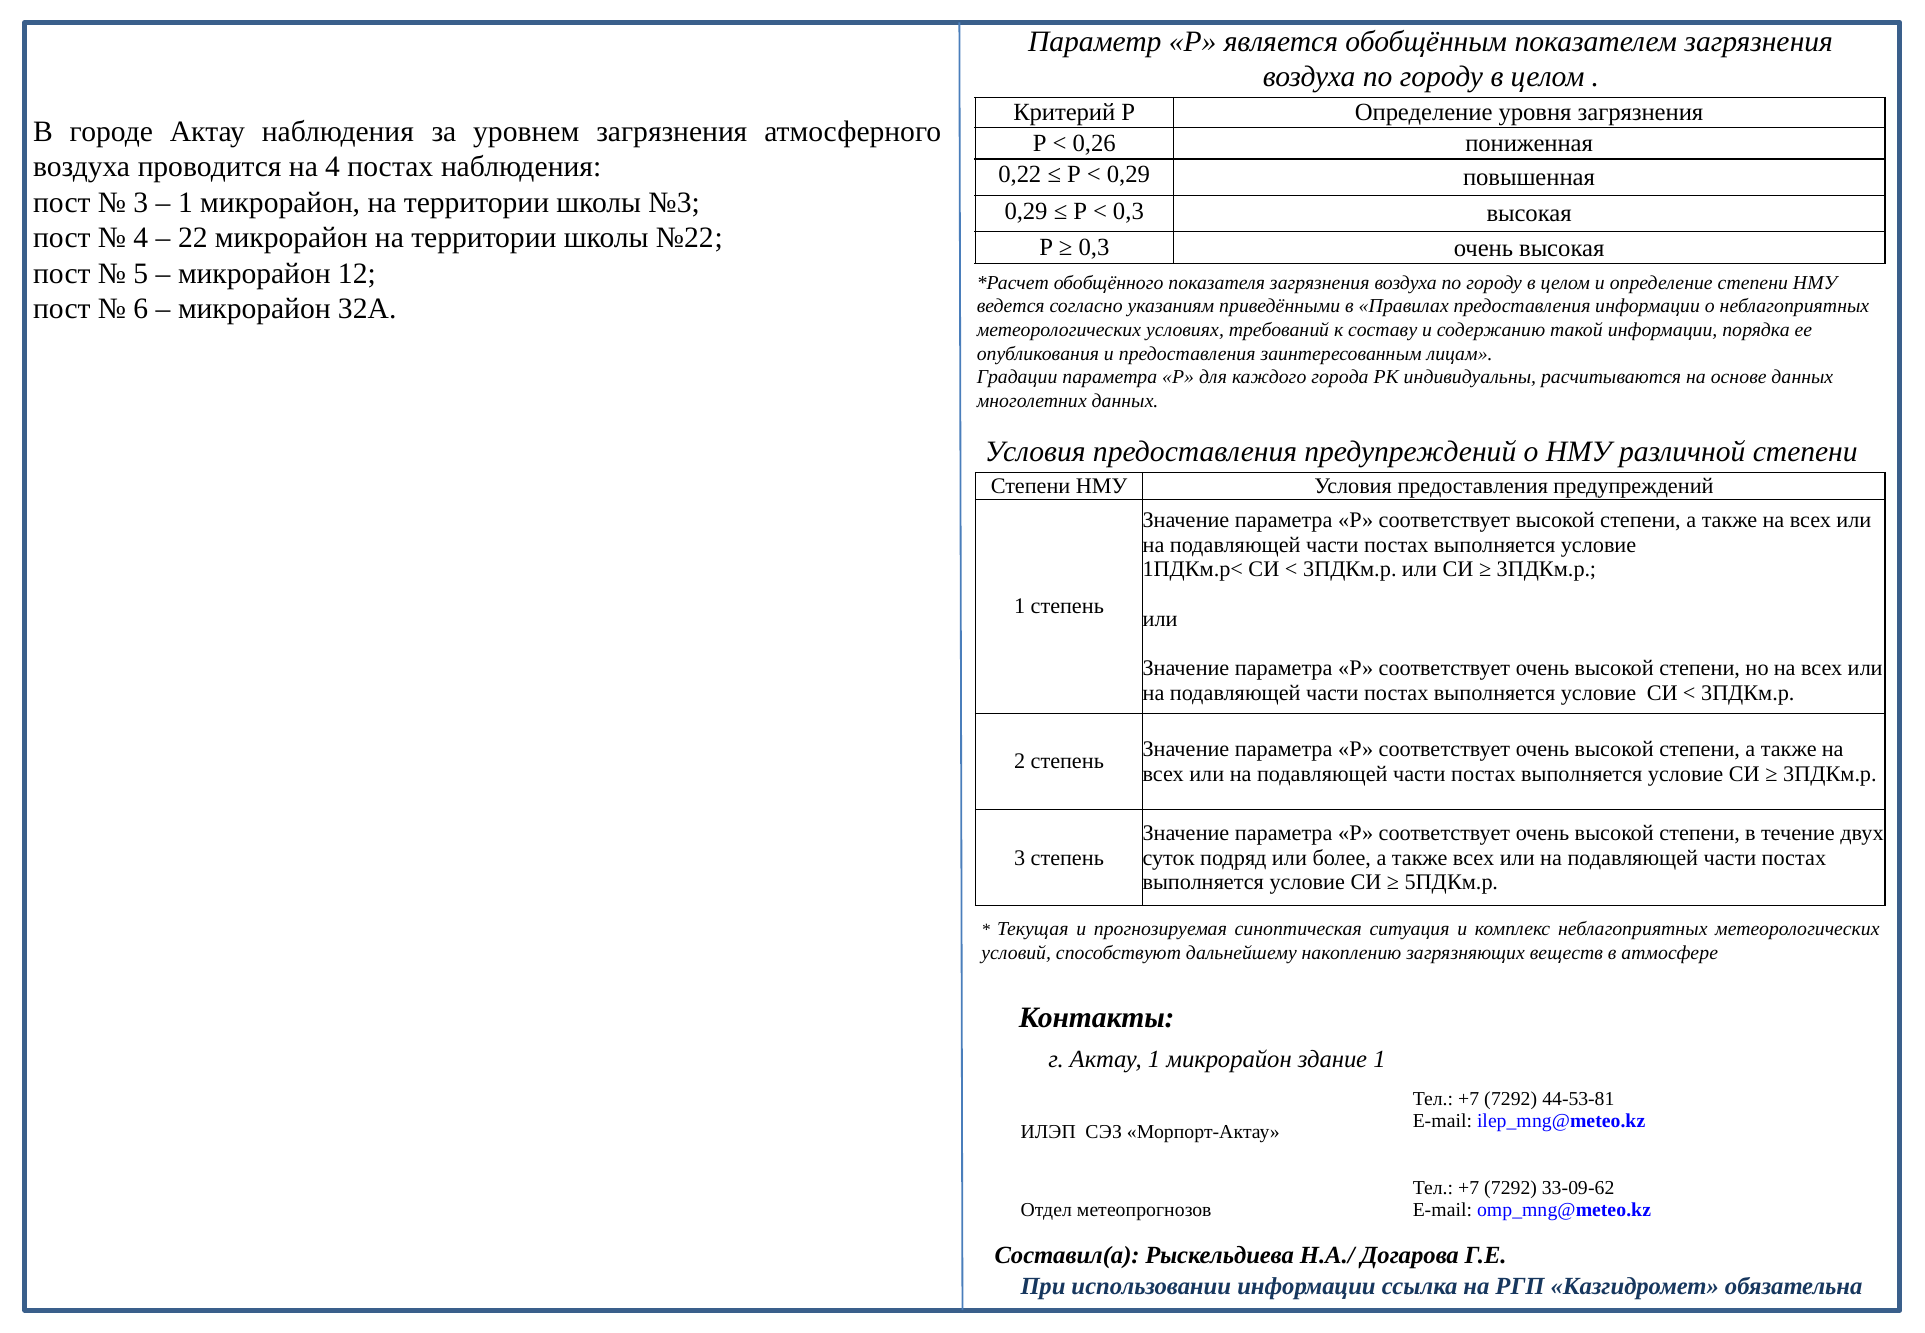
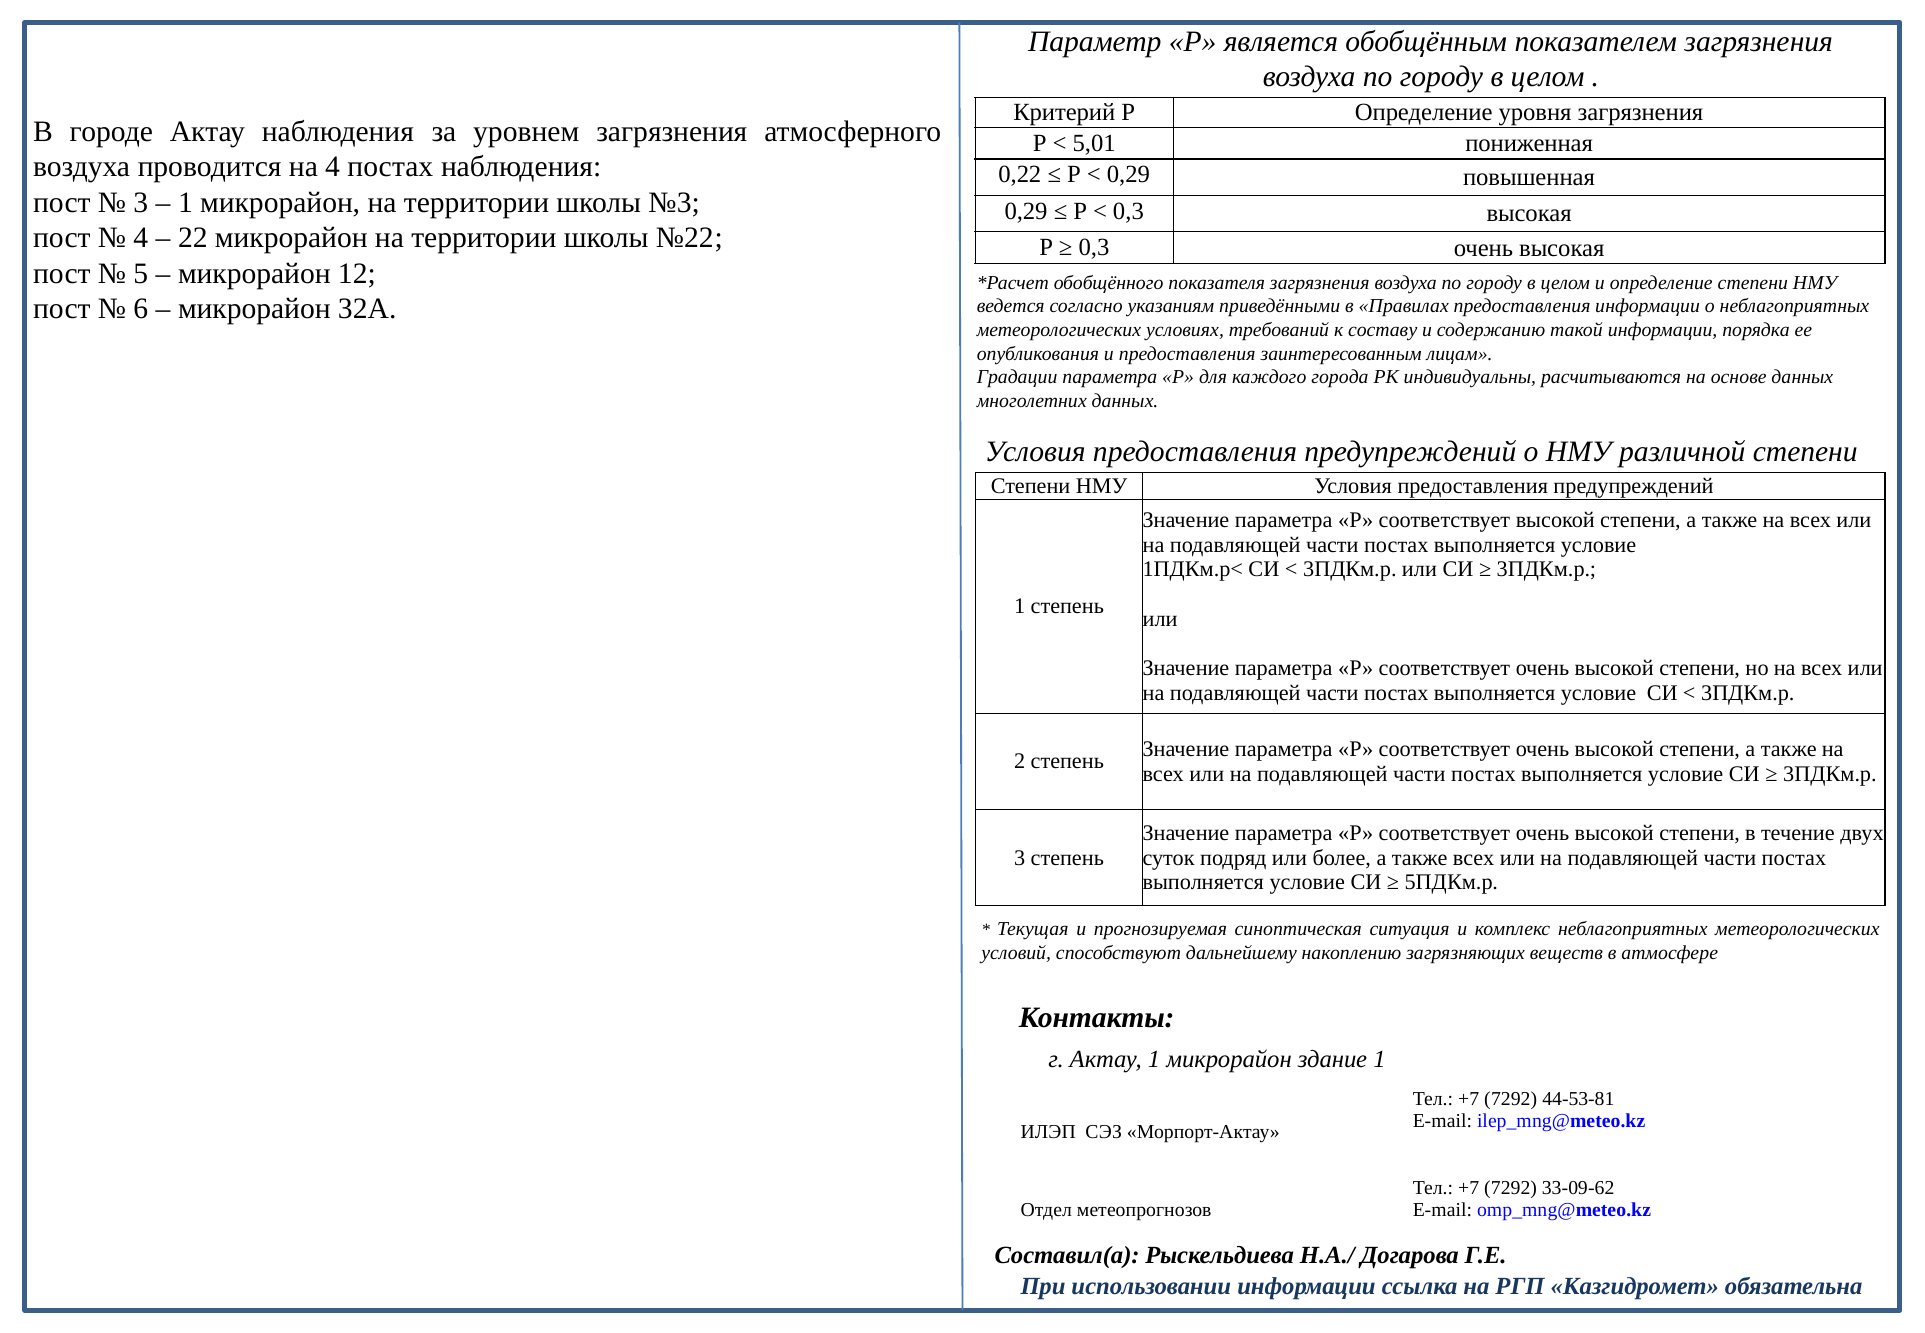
0,26: 0,26 -> 5,01
